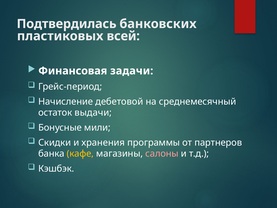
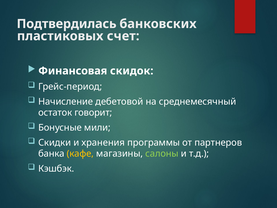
всей: всей -> счет
задачи: задачи -> скидок
выдачи: выдачи -> говорит
салоны colour: pink -> light green
